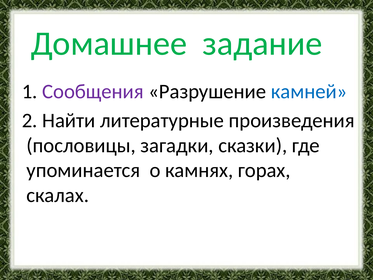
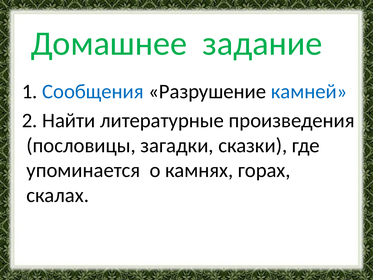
Сообщения colour: purple -> blue
